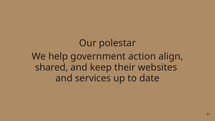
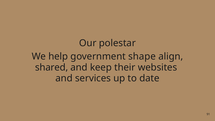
action: action -> shape
